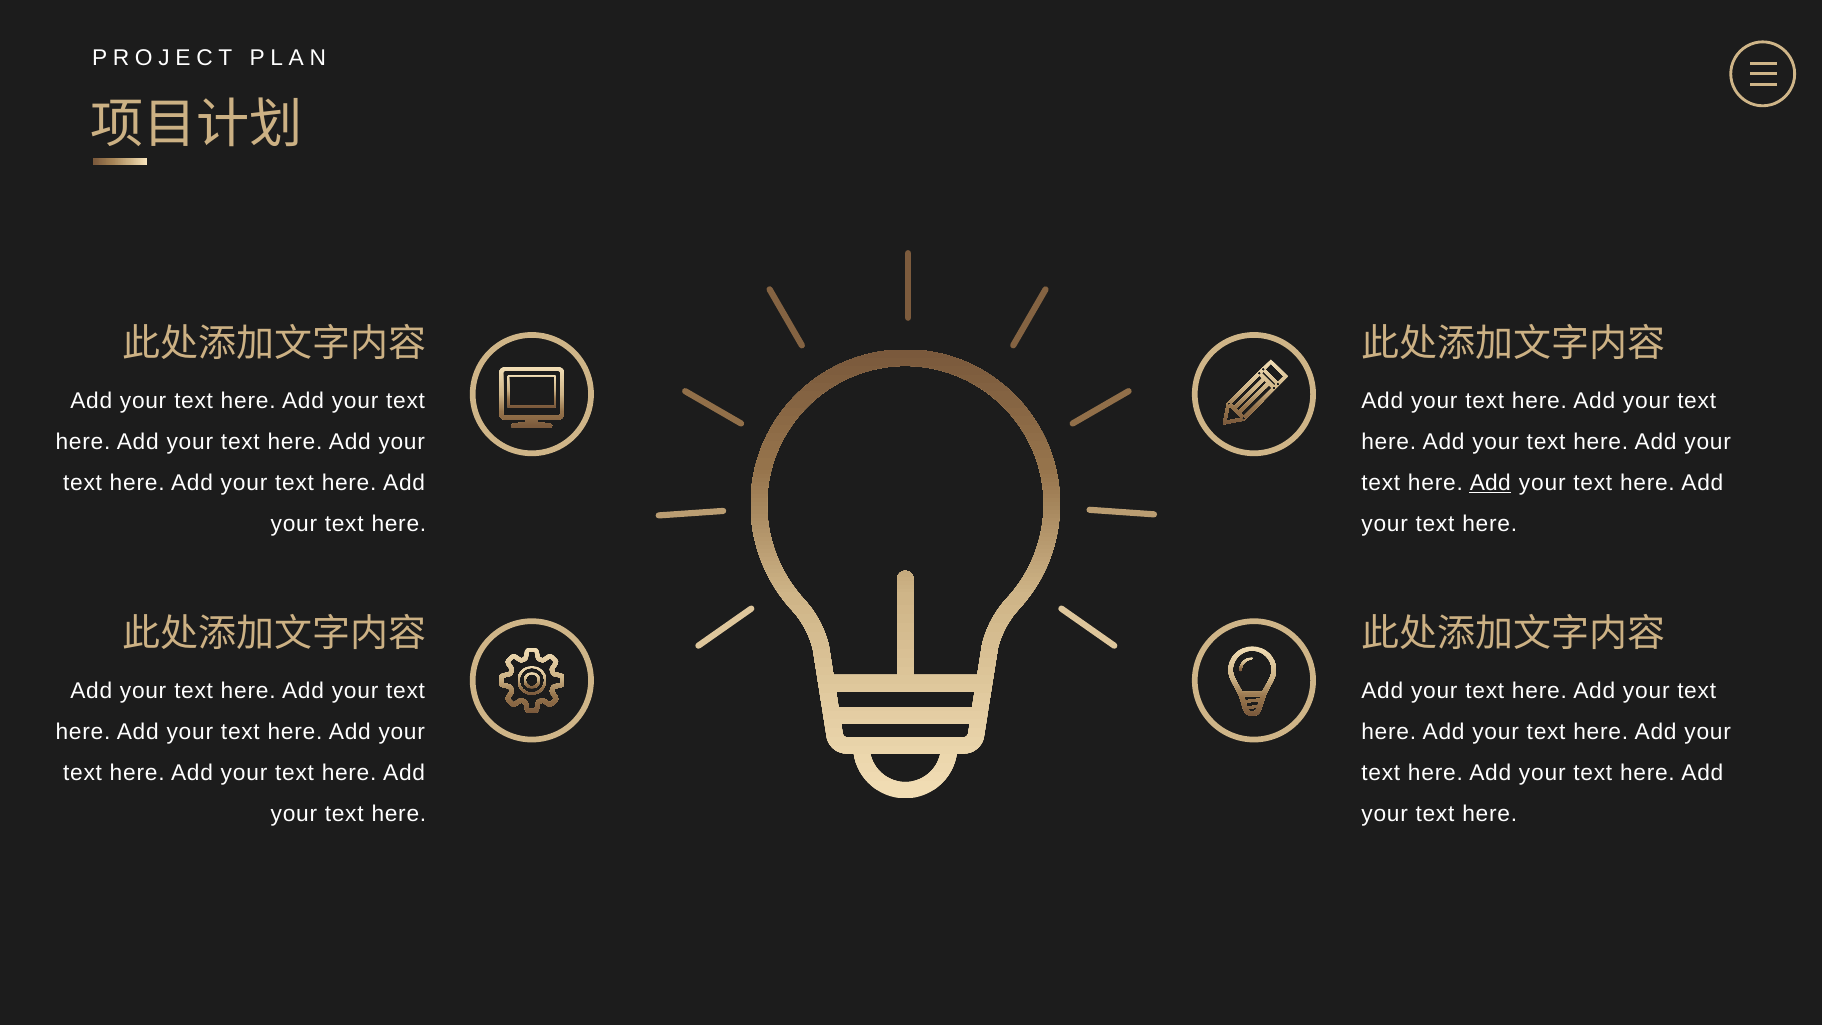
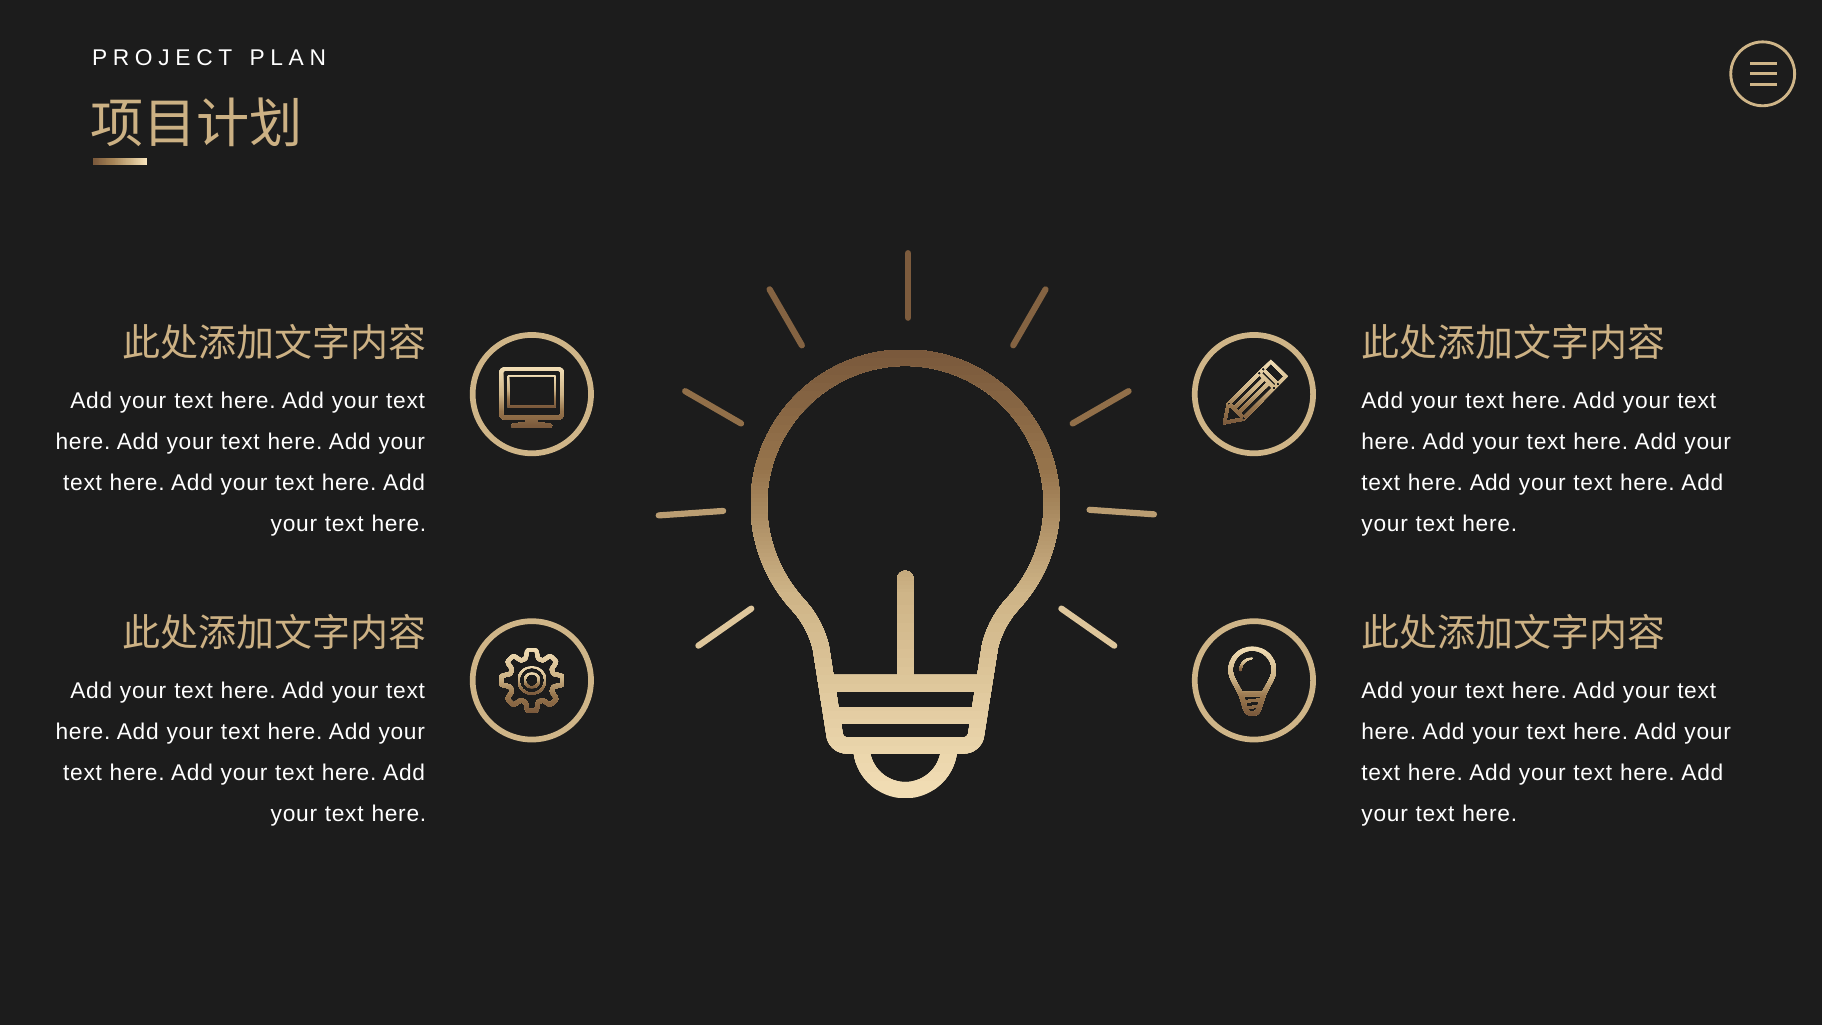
Add at (1490, 483) underline: present -> none
